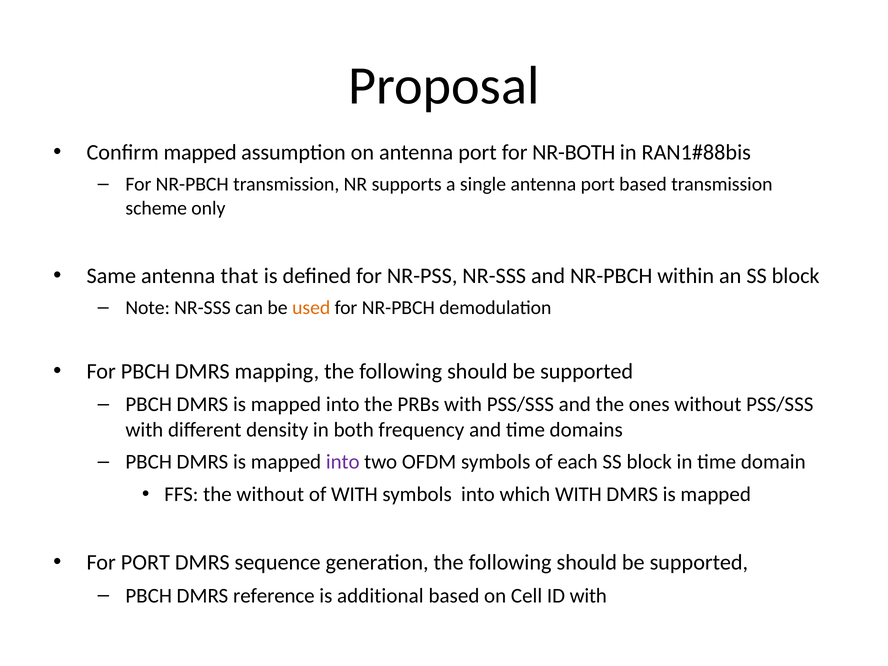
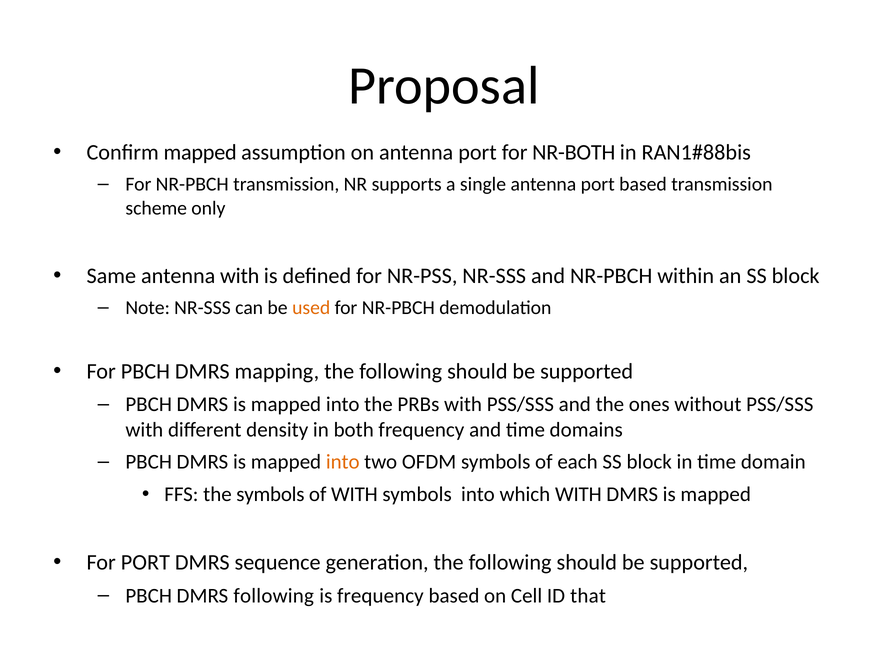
antenna that: that -> with
into at (343, 462) colour: purple -> orange
the without: without -> symbols
DMRS reference: reference -> following
is additional: additional -> frequency
ID with: with -> that
